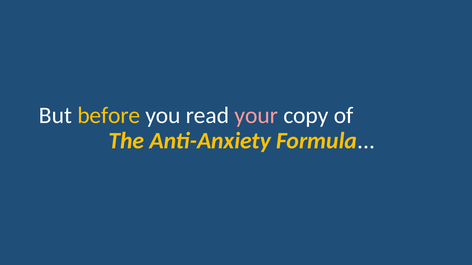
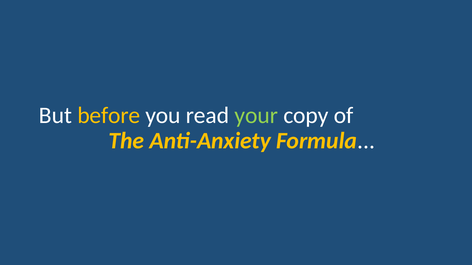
your colour: pink -> light green
